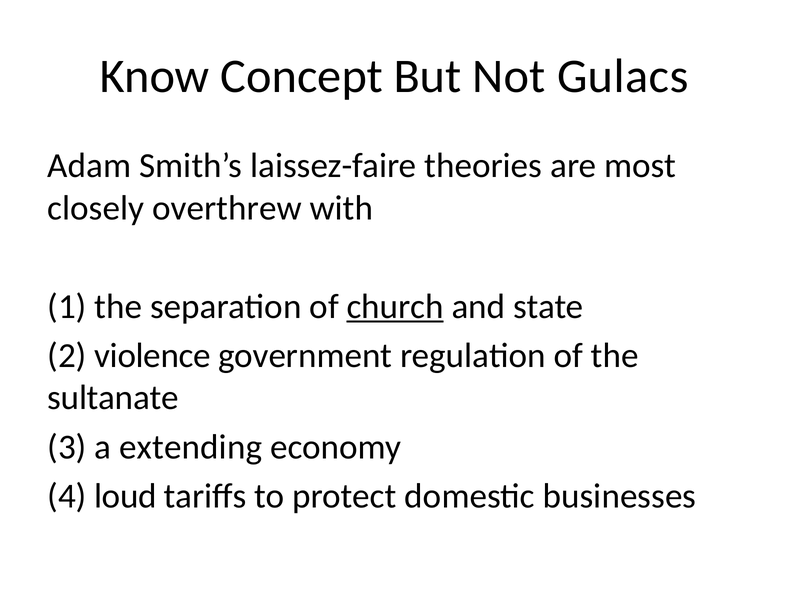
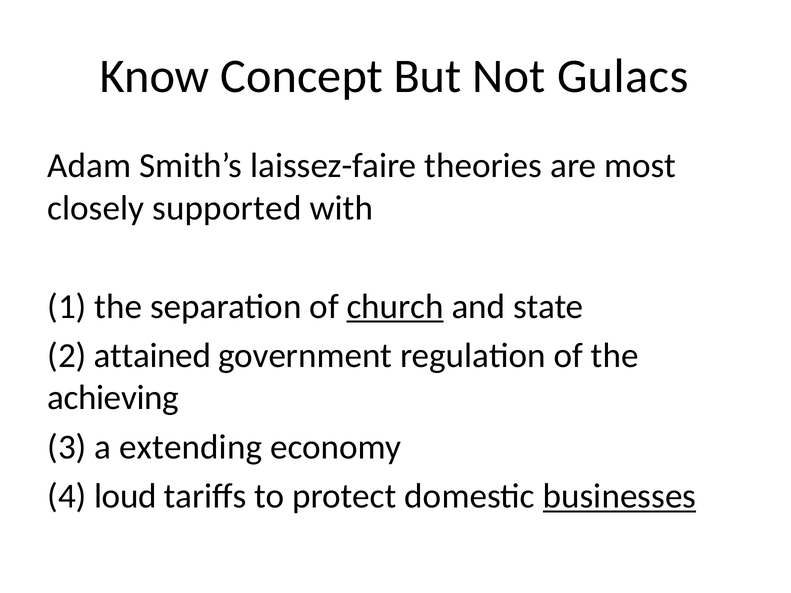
overthrew: overthrew -> supported
violence: violence -> attained
sultanate: sultanate -> achieving
businesses underline: none -> present
